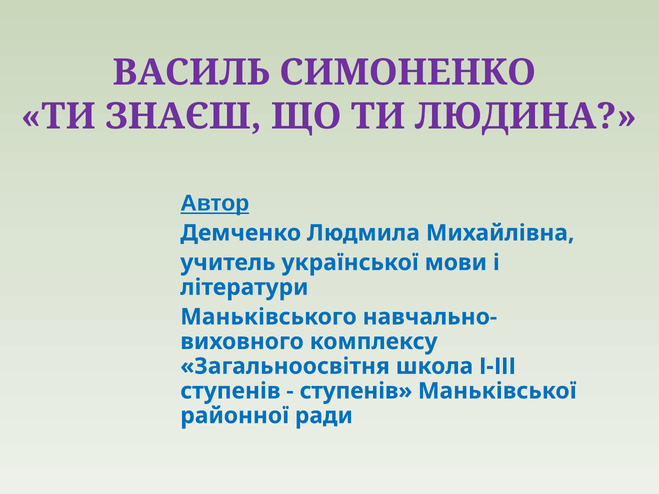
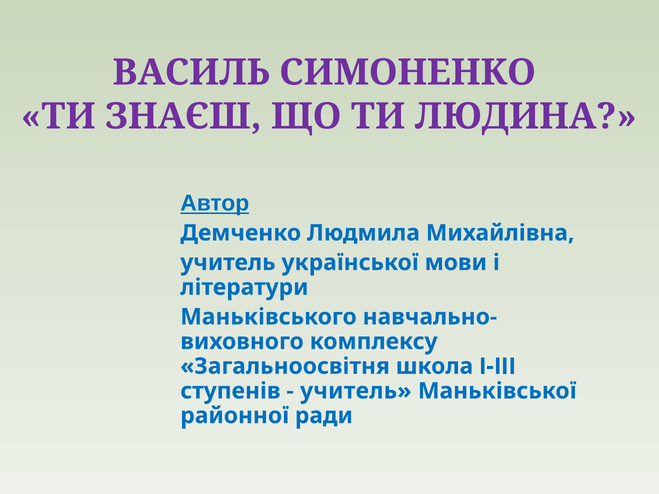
ступенів at (356, 391): ступенів -> учитель
